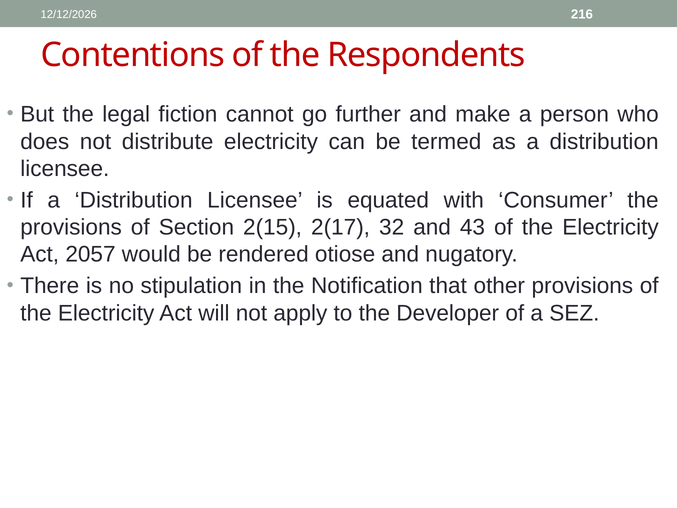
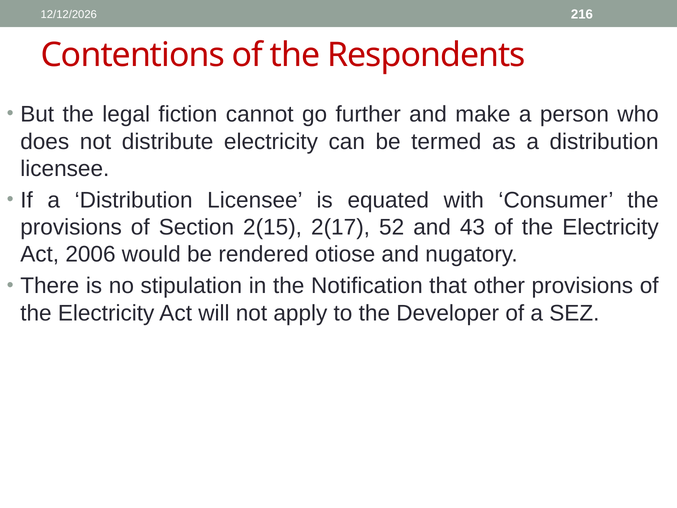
32: 32 -> 52
2057: 2057 -> 2006
